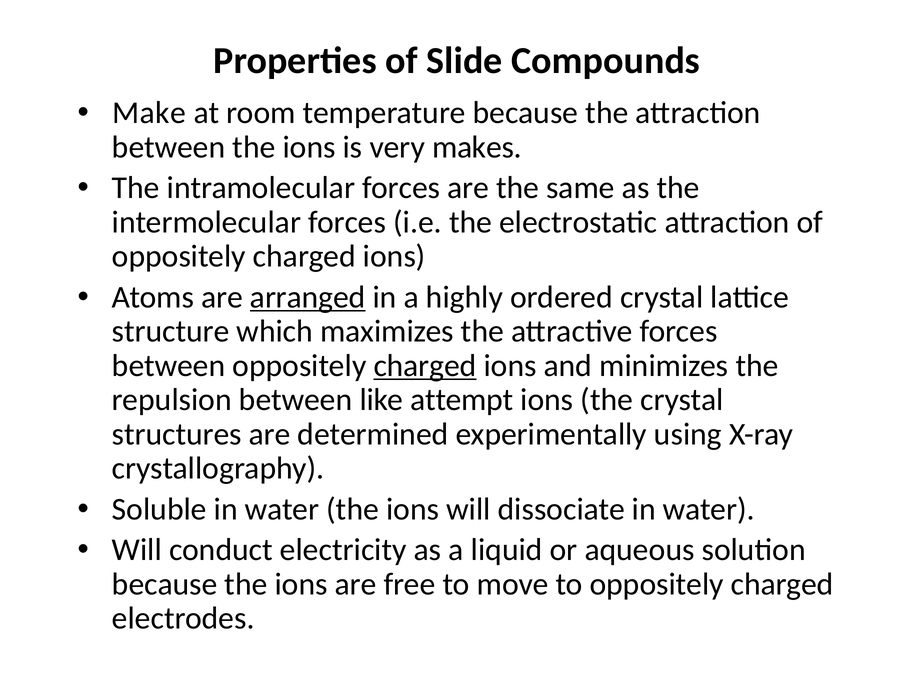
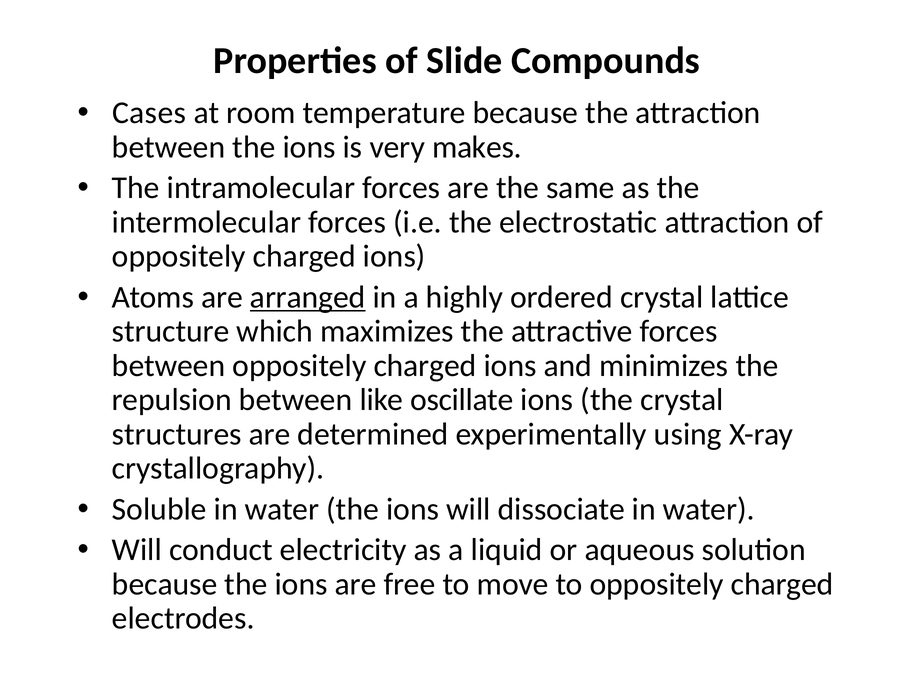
Make: Make -> Cases
charged at (425, 366) underline: present -> none
attempt: attempt -> oscillate
